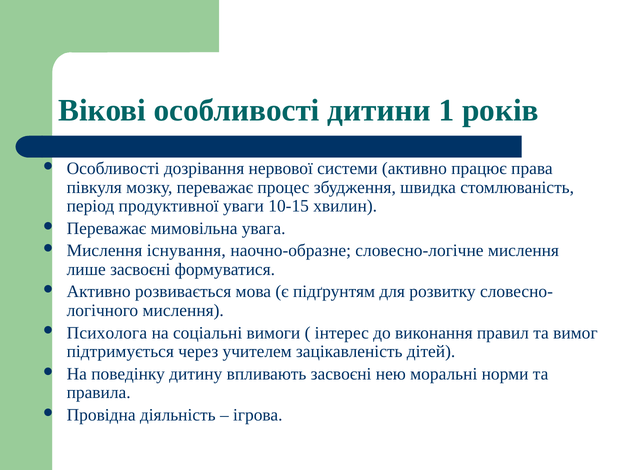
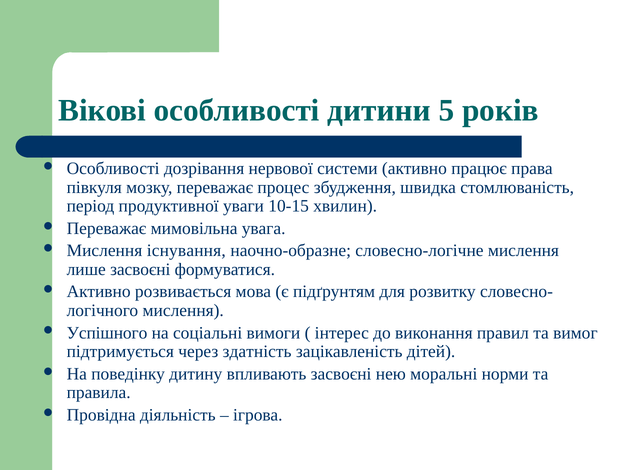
1: 1 -> 5
Психолога: Психолога -> Успішного
учителем: учителем -> здатність
